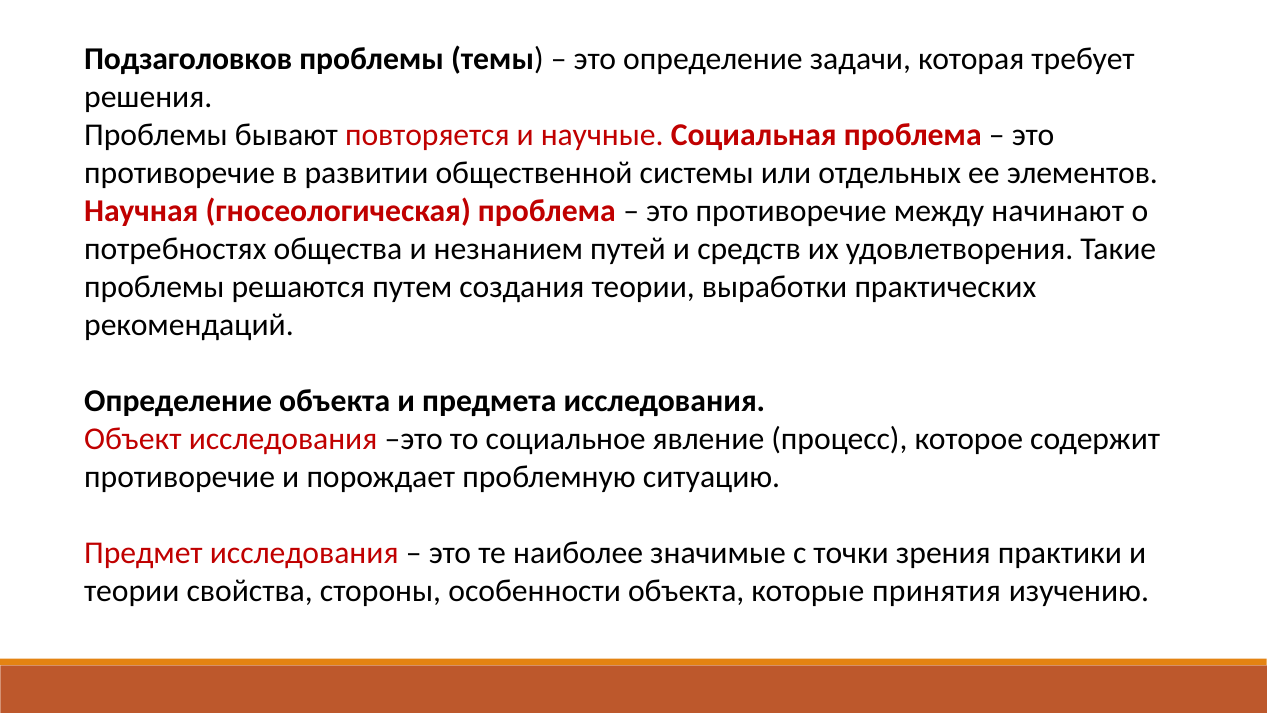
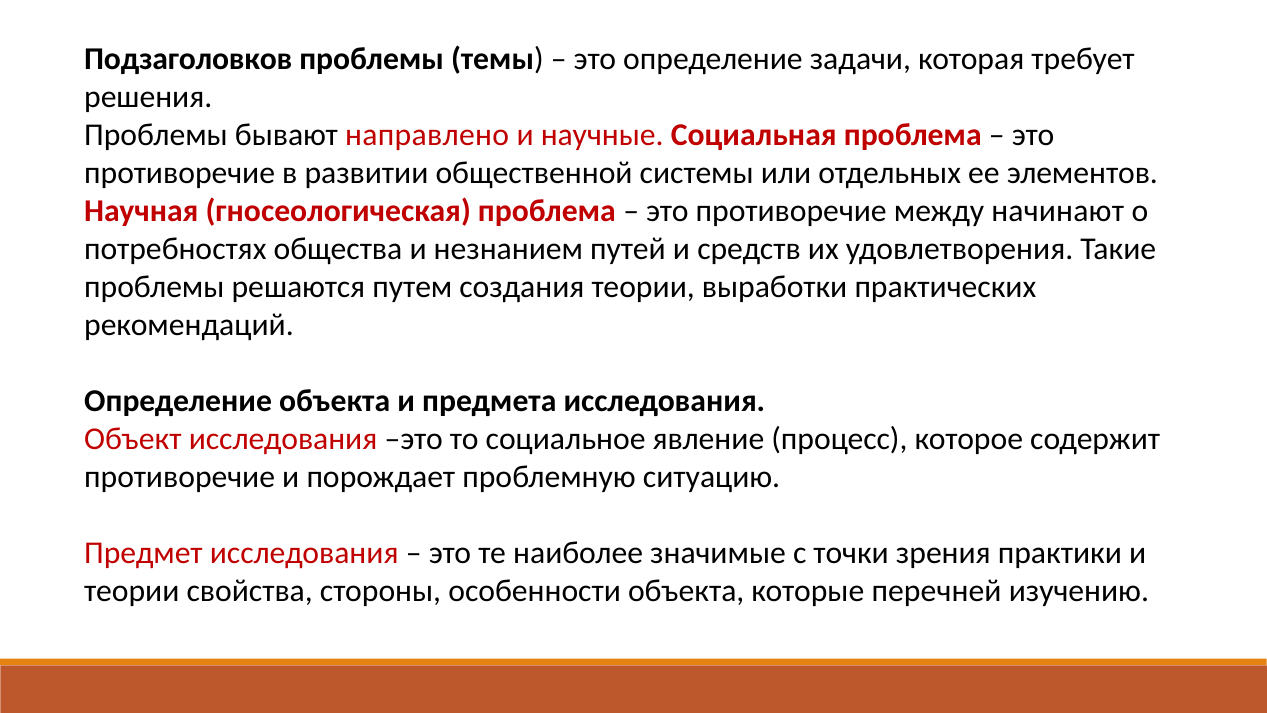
повторяется: повторяется -> направлено
принятия: принятия -> перечней
